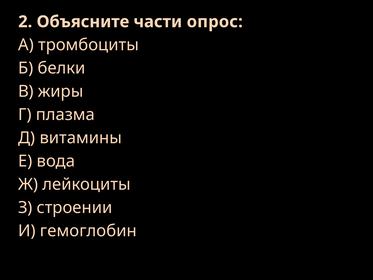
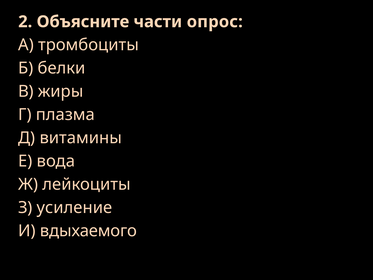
строении: строении -> усиление
гемоглобин: гемоглобин -> вдыхаемого
